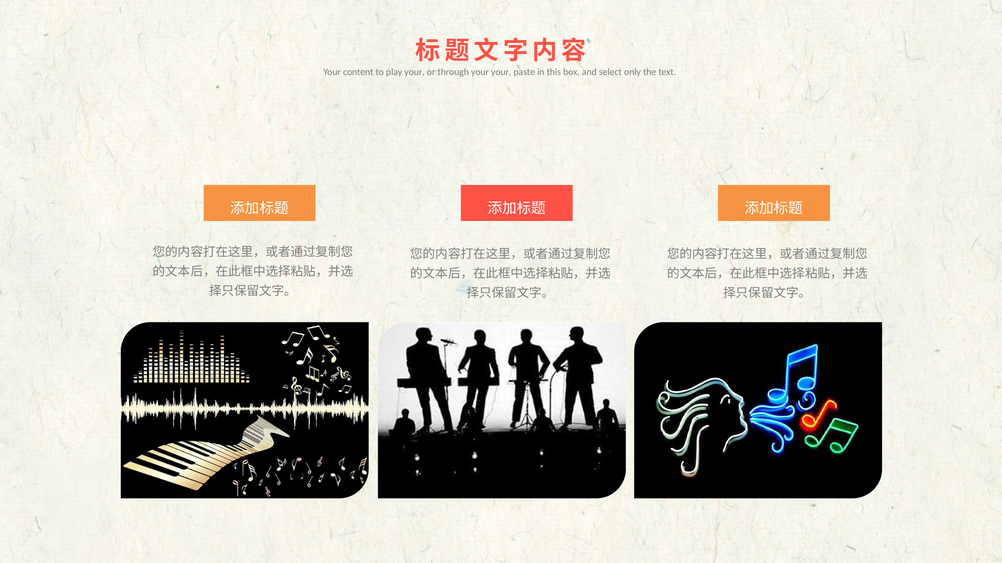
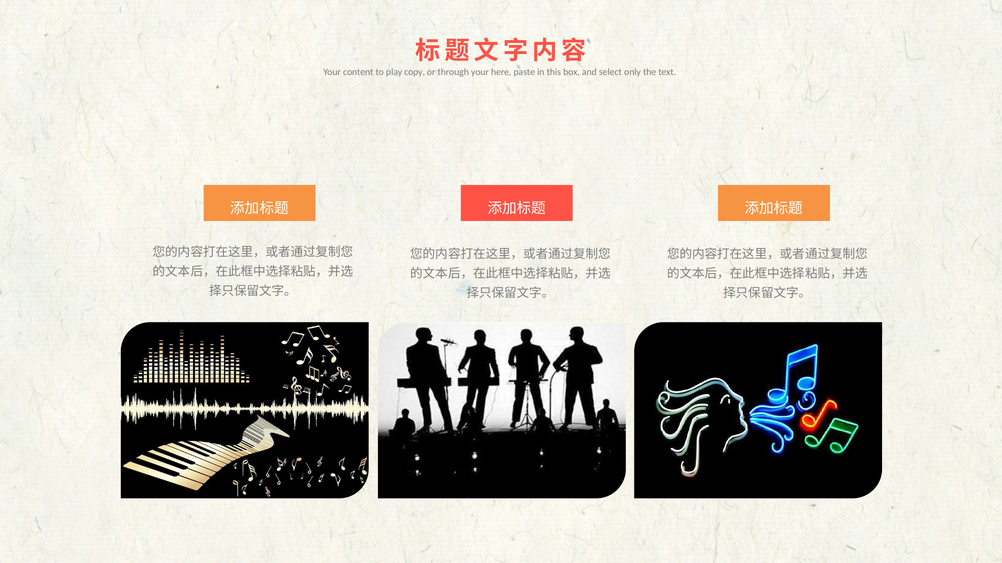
play your: your -> copy
your your: your -> here
